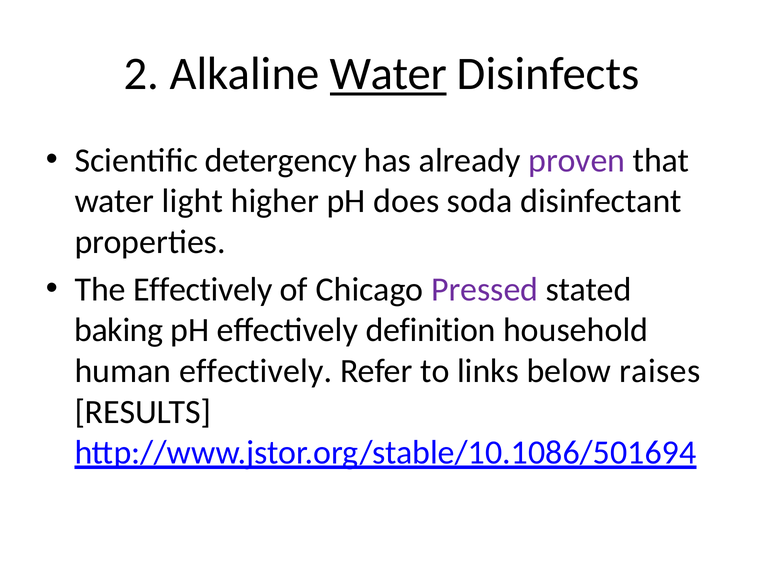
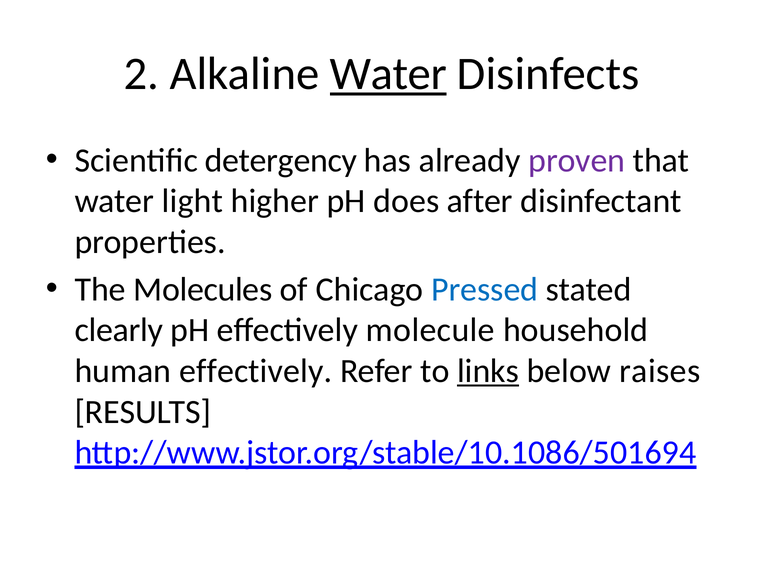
soda: soda -> after
The Effectively: Effectively -> Molecules
Pressed colour: purple -> blue
baking: baking -> clearly
definition: definition -> molecule
links underline: none -> present
